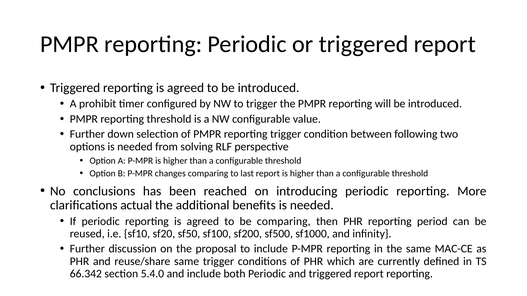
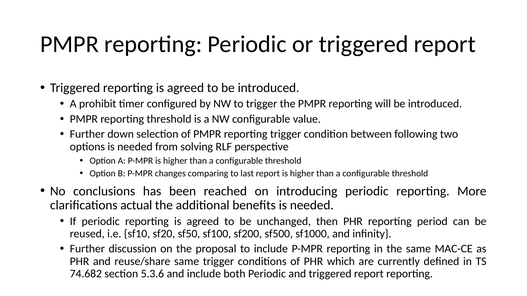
be comparing: comparing -> unchanged
66.342: 66.342 -> 74.682
5.4.0: 5.4.0 -> 5.3.6
